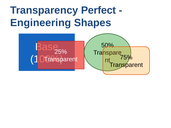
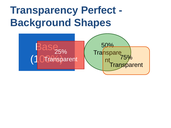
Engineering: Engineering -> Background
